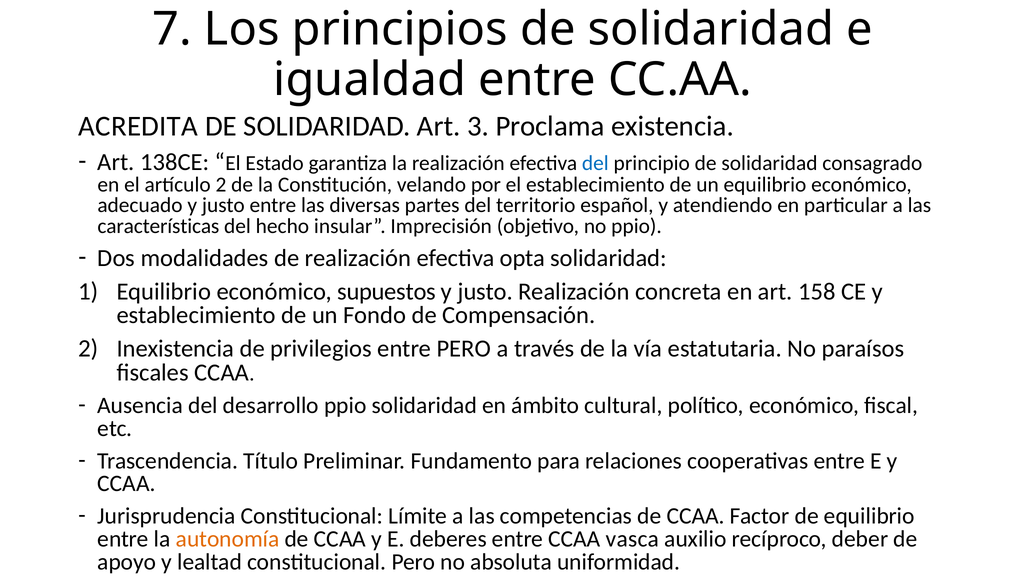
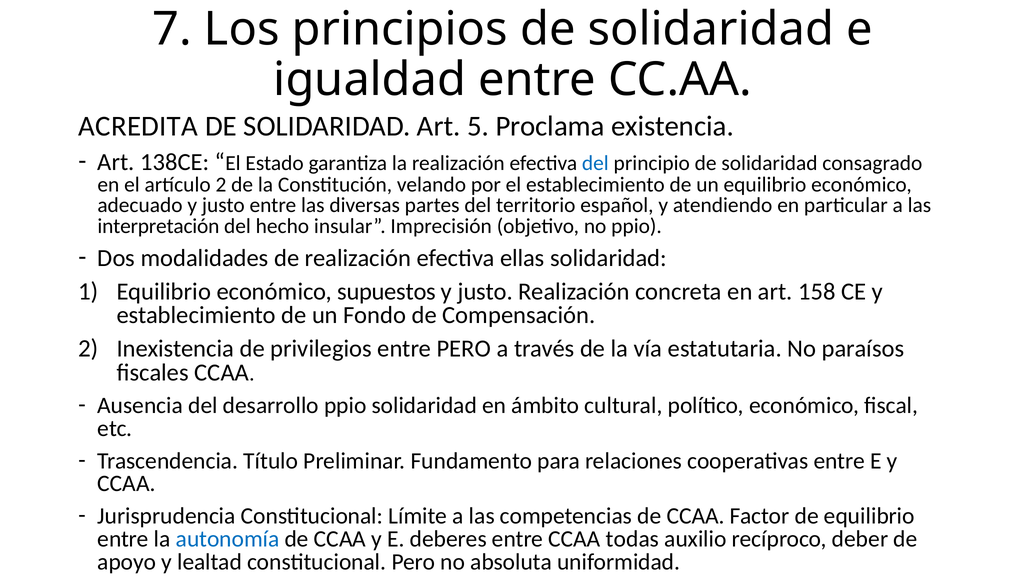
3: 3 -> 5
características: características -> interpretación
opta: opta -> ellas
autonomía colour: orange -> blue
vasca: vasca -> todas
